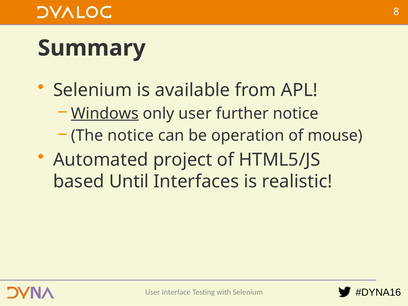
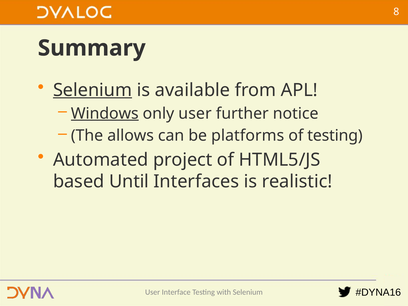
Selenium at (93, 90) underline: none -> present
The notice: notice -> allows
operation: operation -> platforms
of mouse: mouse -> testing
